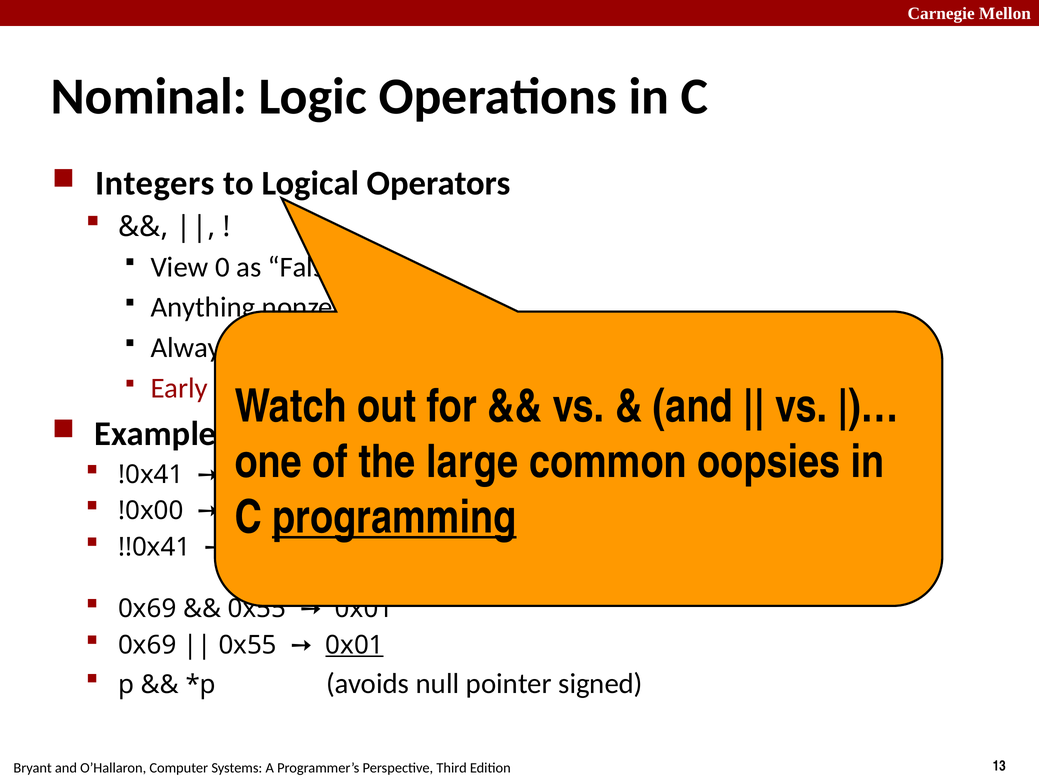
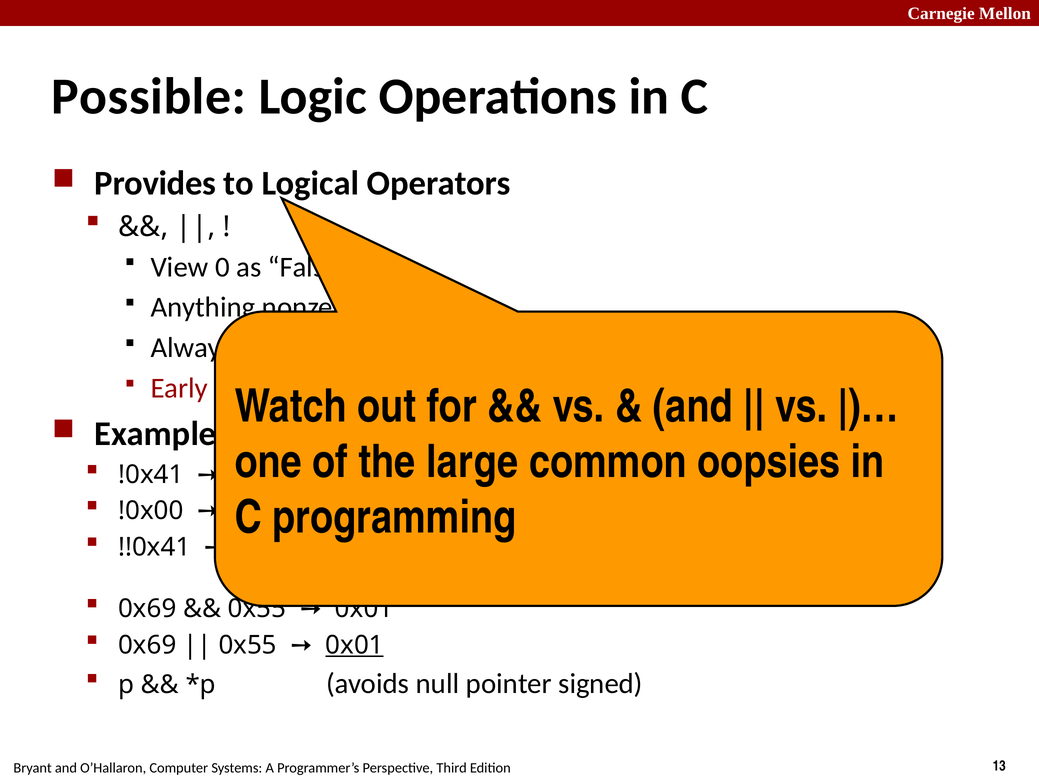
Nominal: Nominal -> Possible
Integers: Integers -> Provides
programming underline: present -> none
